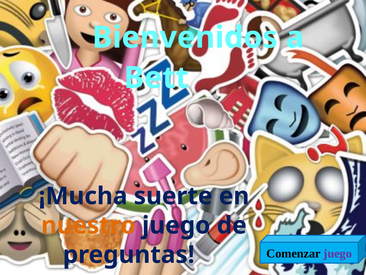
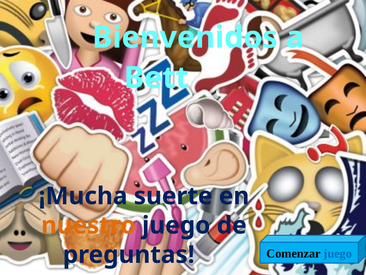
juego at (338, 253) colour: purple -> blue
